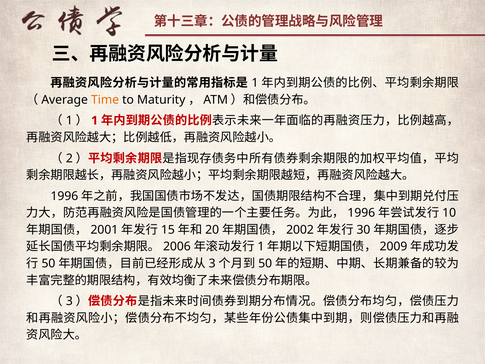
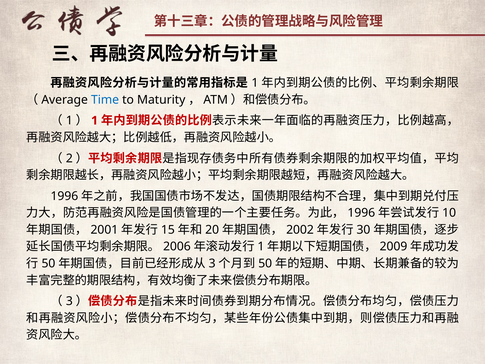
Time colour: orange -> blue
